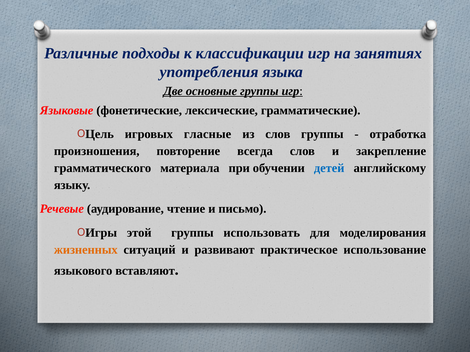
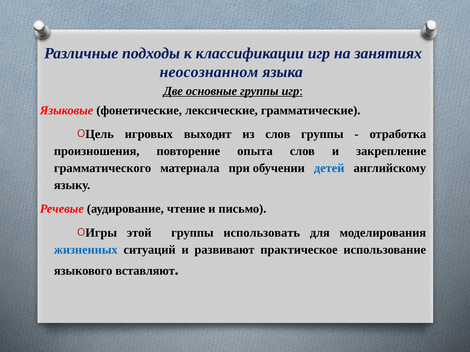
употребления: употребления -> неосознанном
гласные: гласные -> выходит
всегда: всегда -> опыта
жизненных colour: orange -> blue
